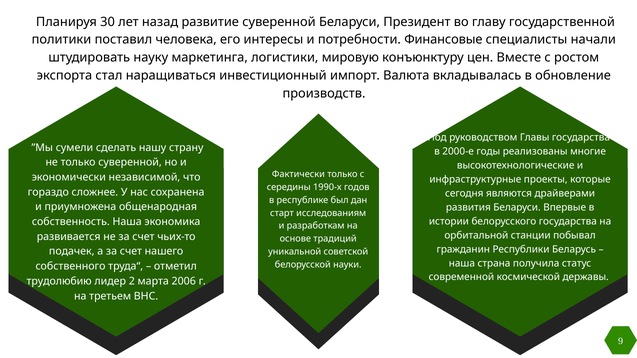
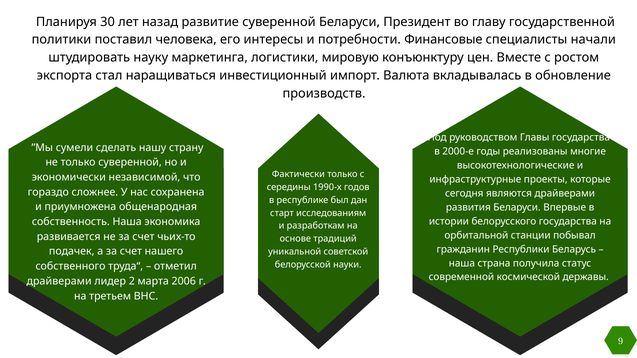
трудолюбию at (59, 281): трудолюбию -> драйверами
